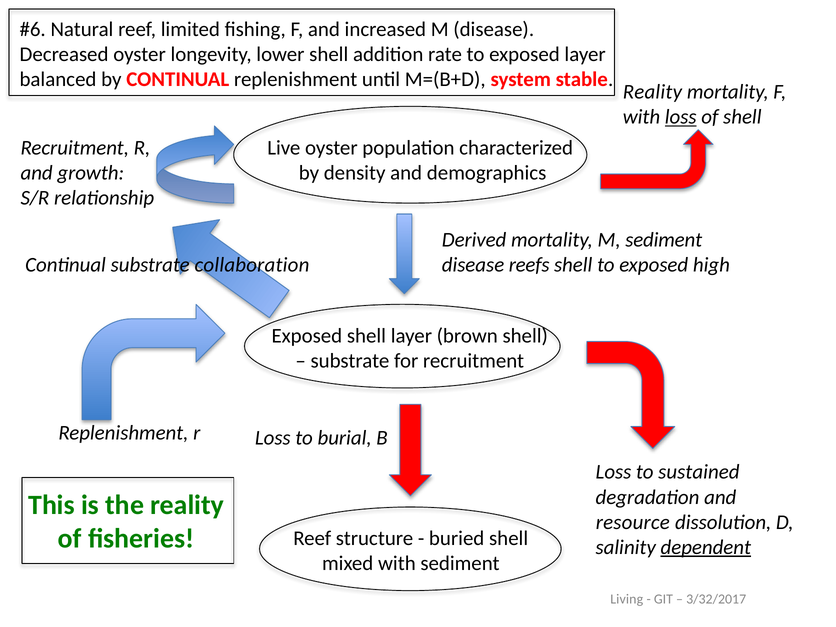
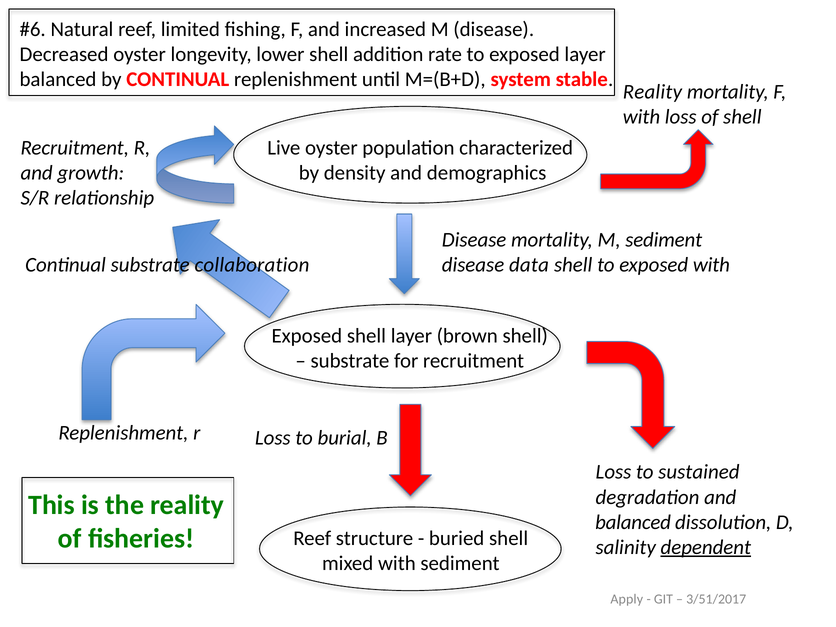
loss at (681, 117) underline: present -> none
Derived at (474, 240): Derived -> Disease
reefs: reefs -> data
exposed high: high -> with
resource at (633, 522): resource -> balanced
Living: Living -> Apply
3/32/2017: 3/32/2017 -> 3/51/2017
